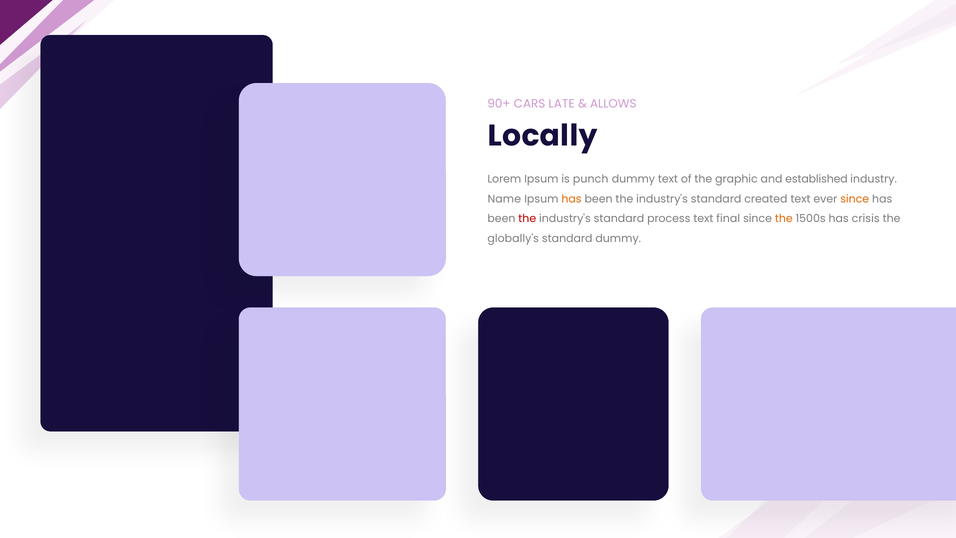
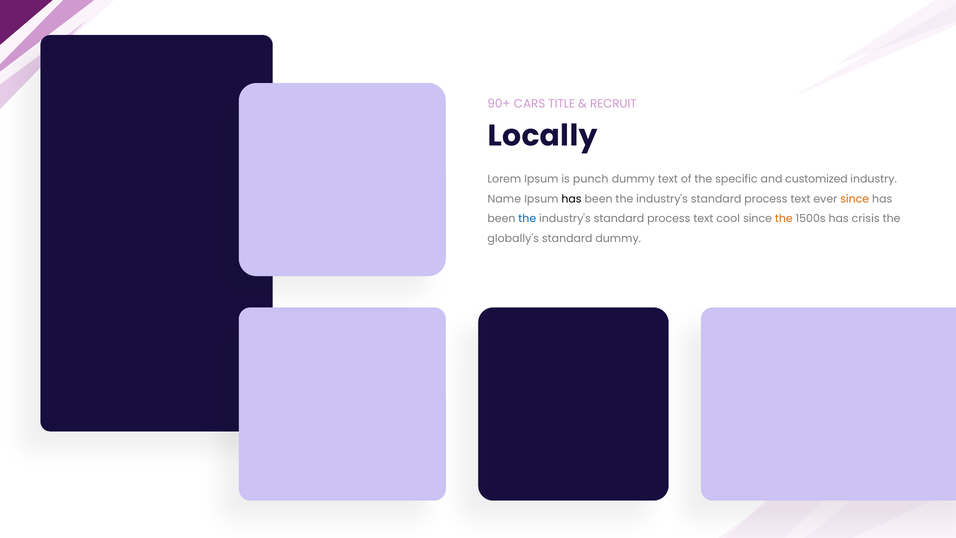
LATE: LATE -> TITLE
ALLOWS: ALLOWS -> RECRUIT
graphic: graphic -> specific
established: established -> customized
has at (572, 199) colour: orange -> black
created at (766, 199): created -> process
the at (527, 219) colour: red -> blue
final: final -> cool
